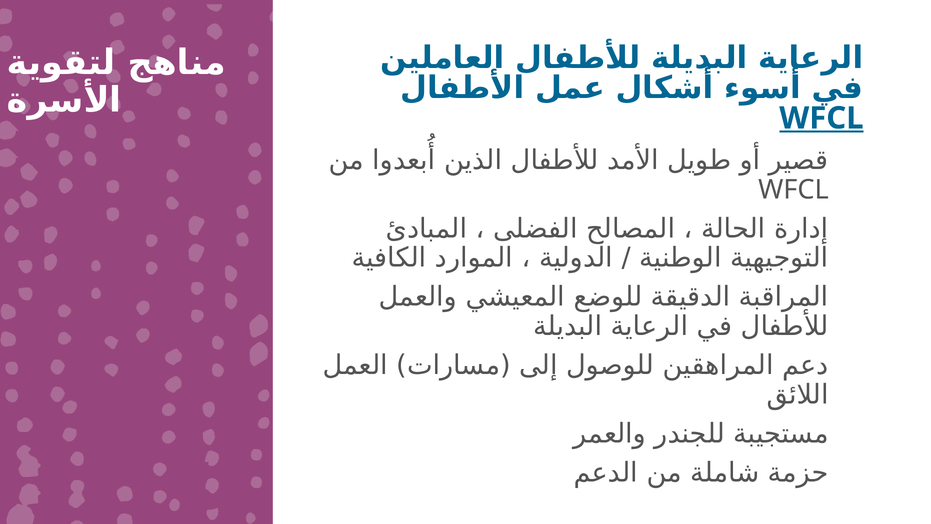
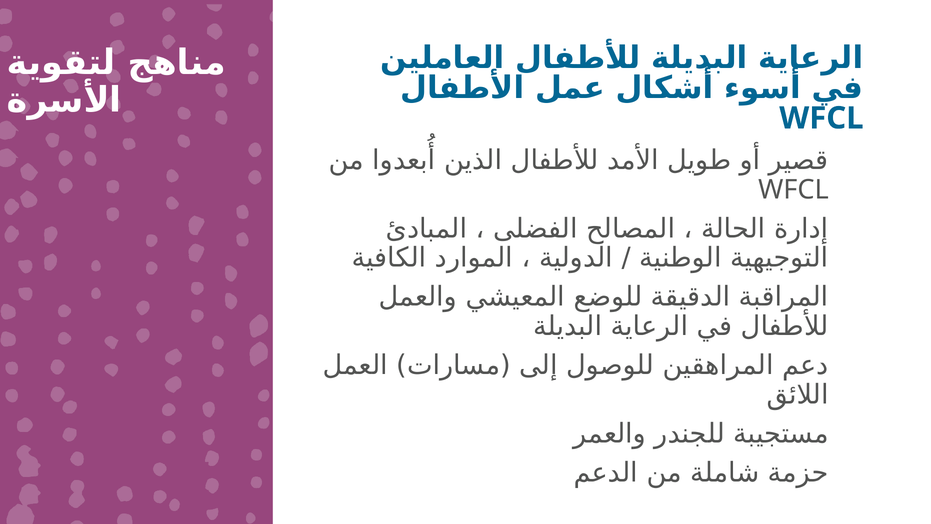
WFCL at (821, 118) underline: present -> none
